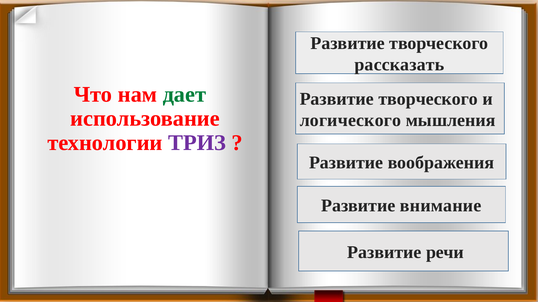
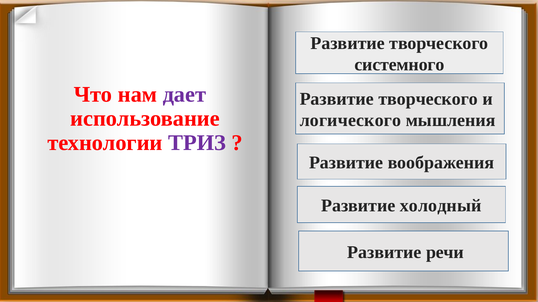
рассказать: рассказать -> системного
дает colour: green -> purple
внимание: внимание -> холодный
